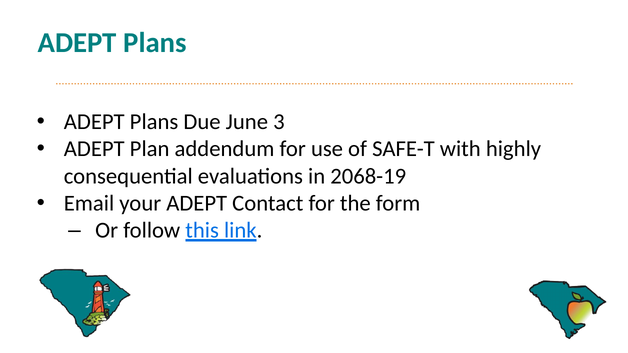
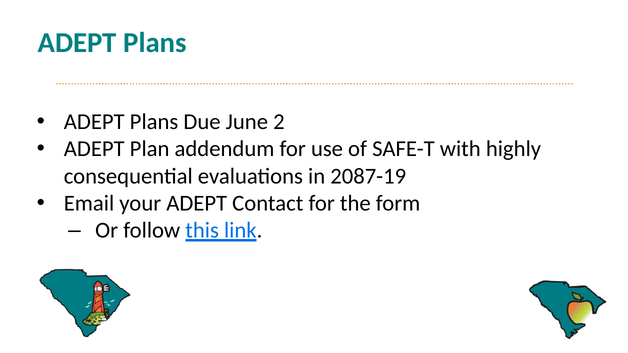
3: 3 -> 2
2068-19: 2068-19 -> 2087-19
